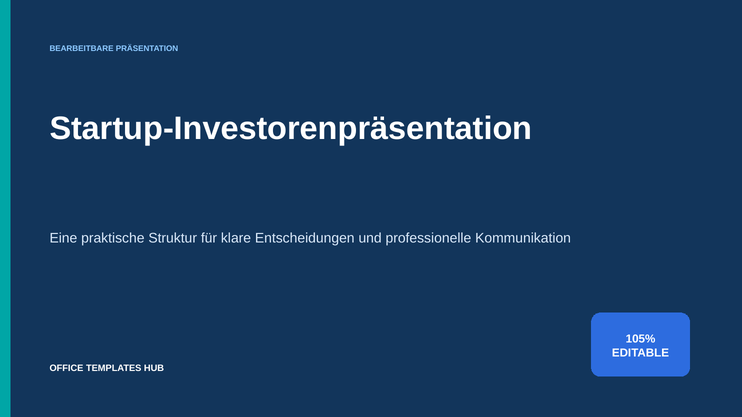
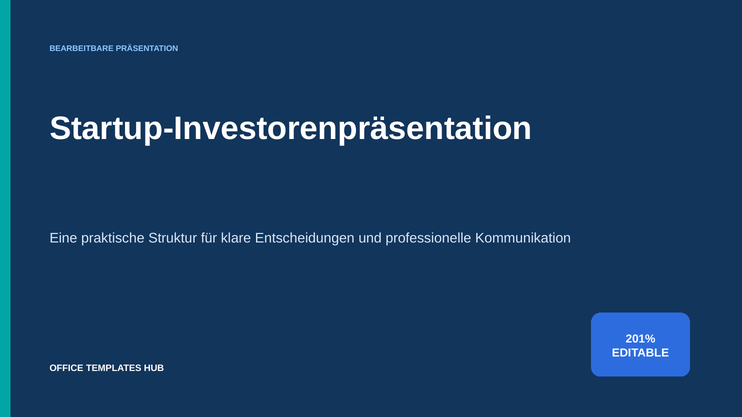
105%: 105% -> 201%
